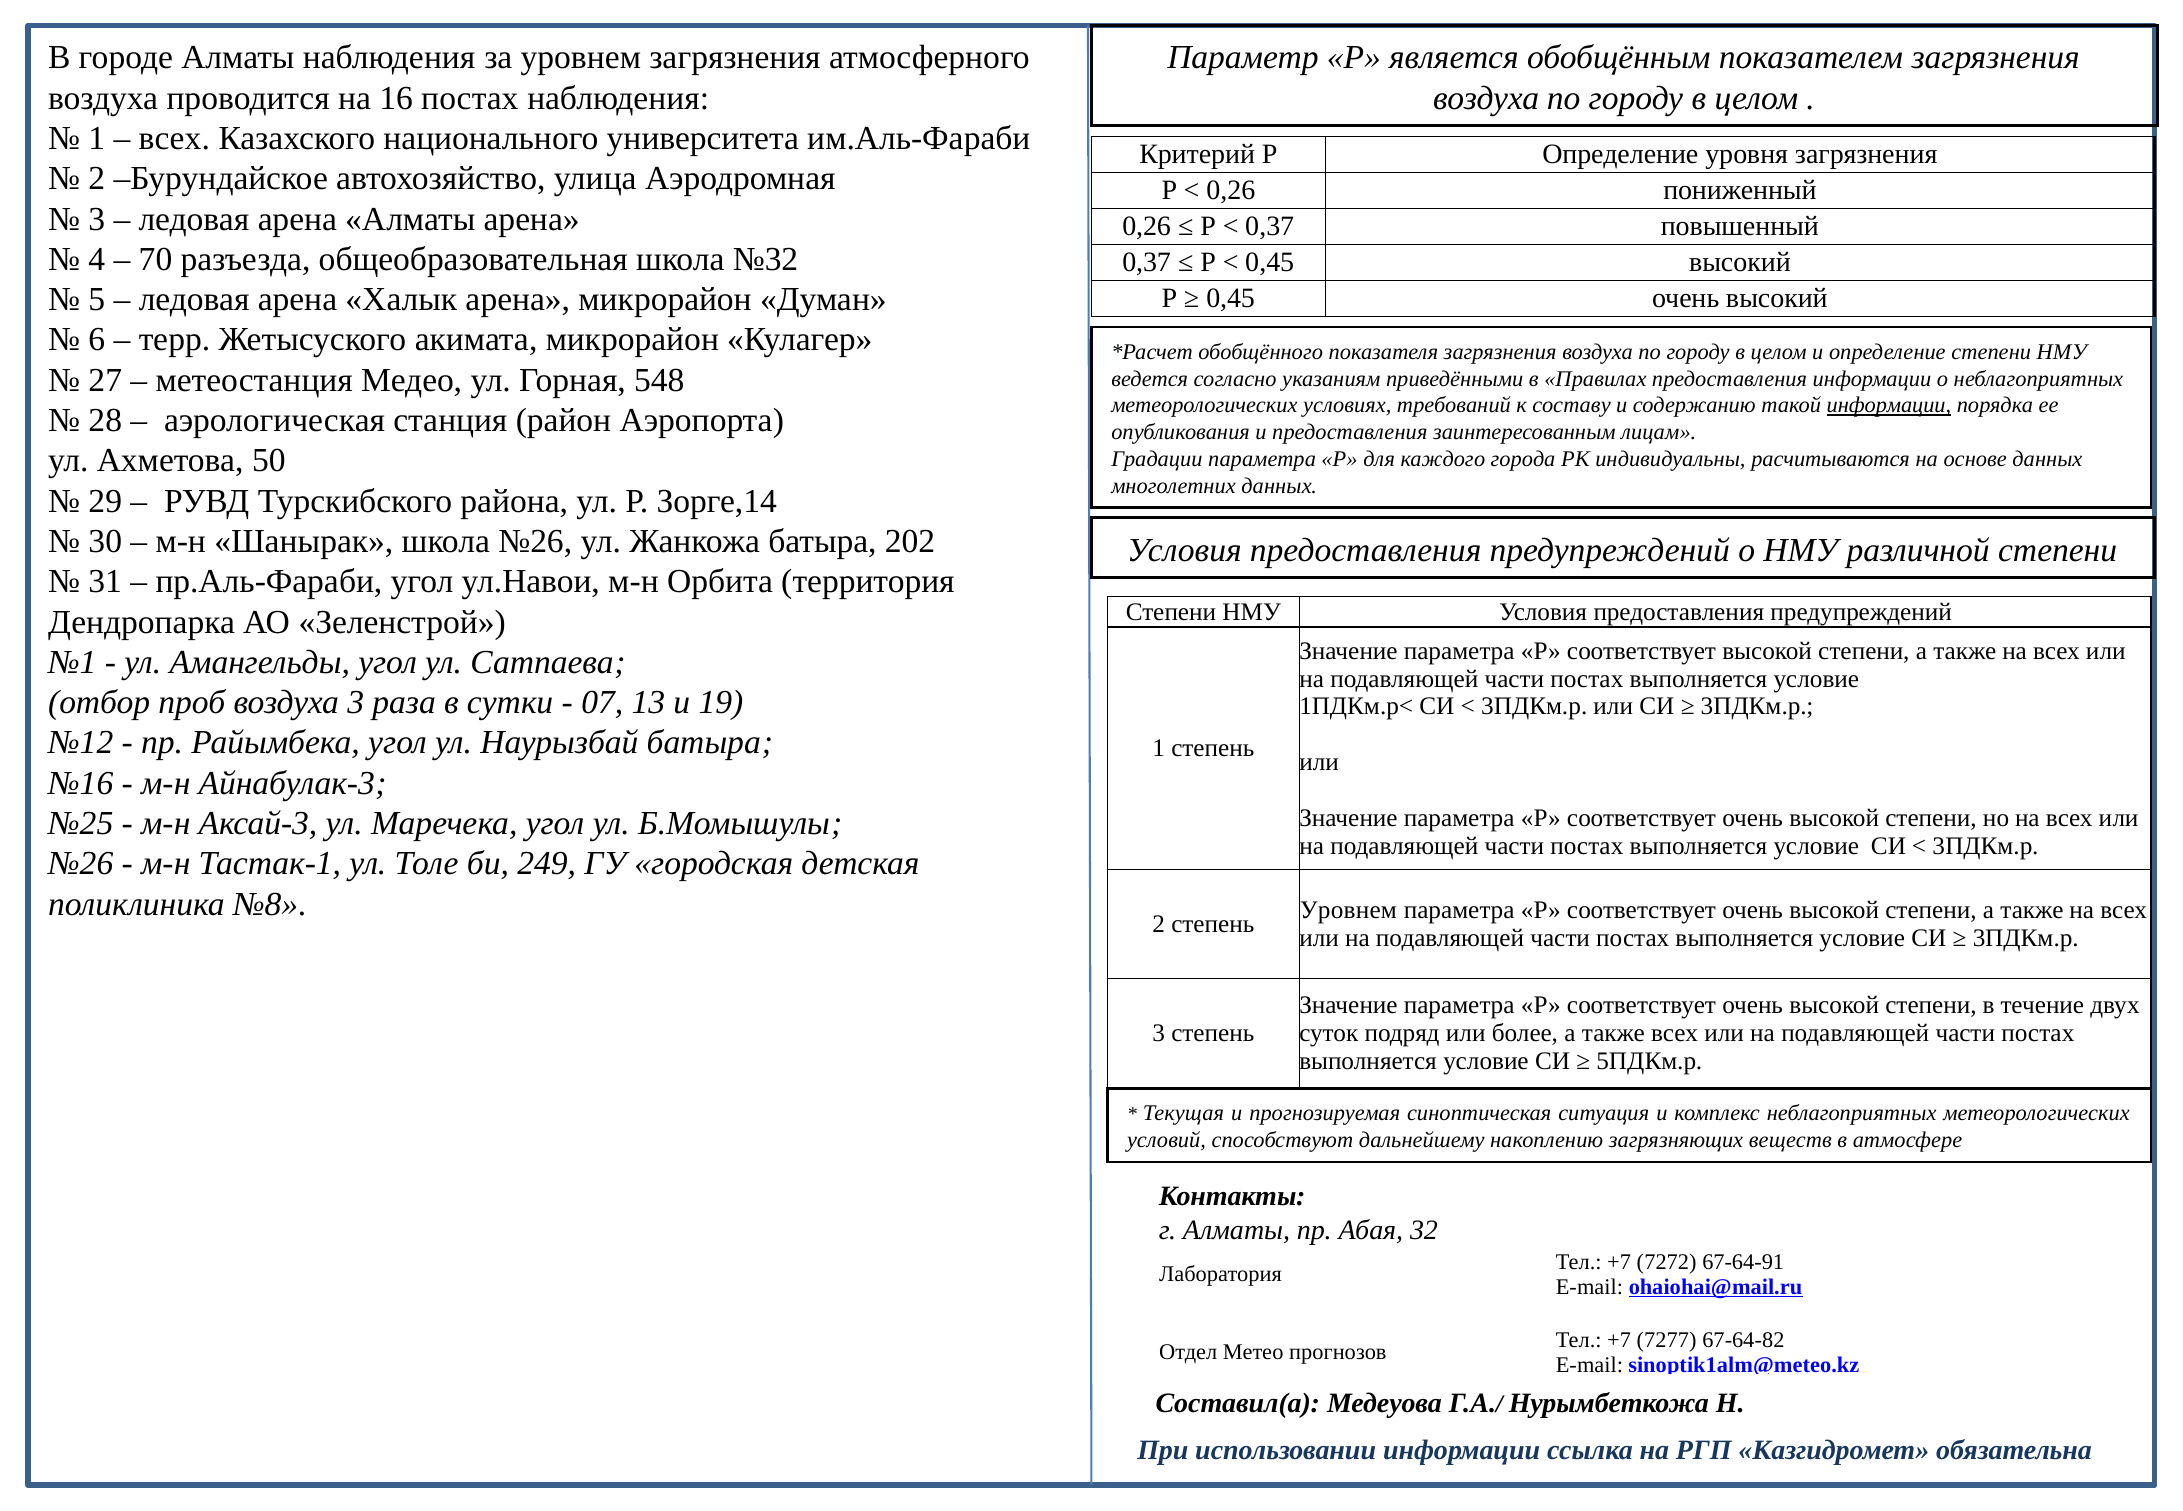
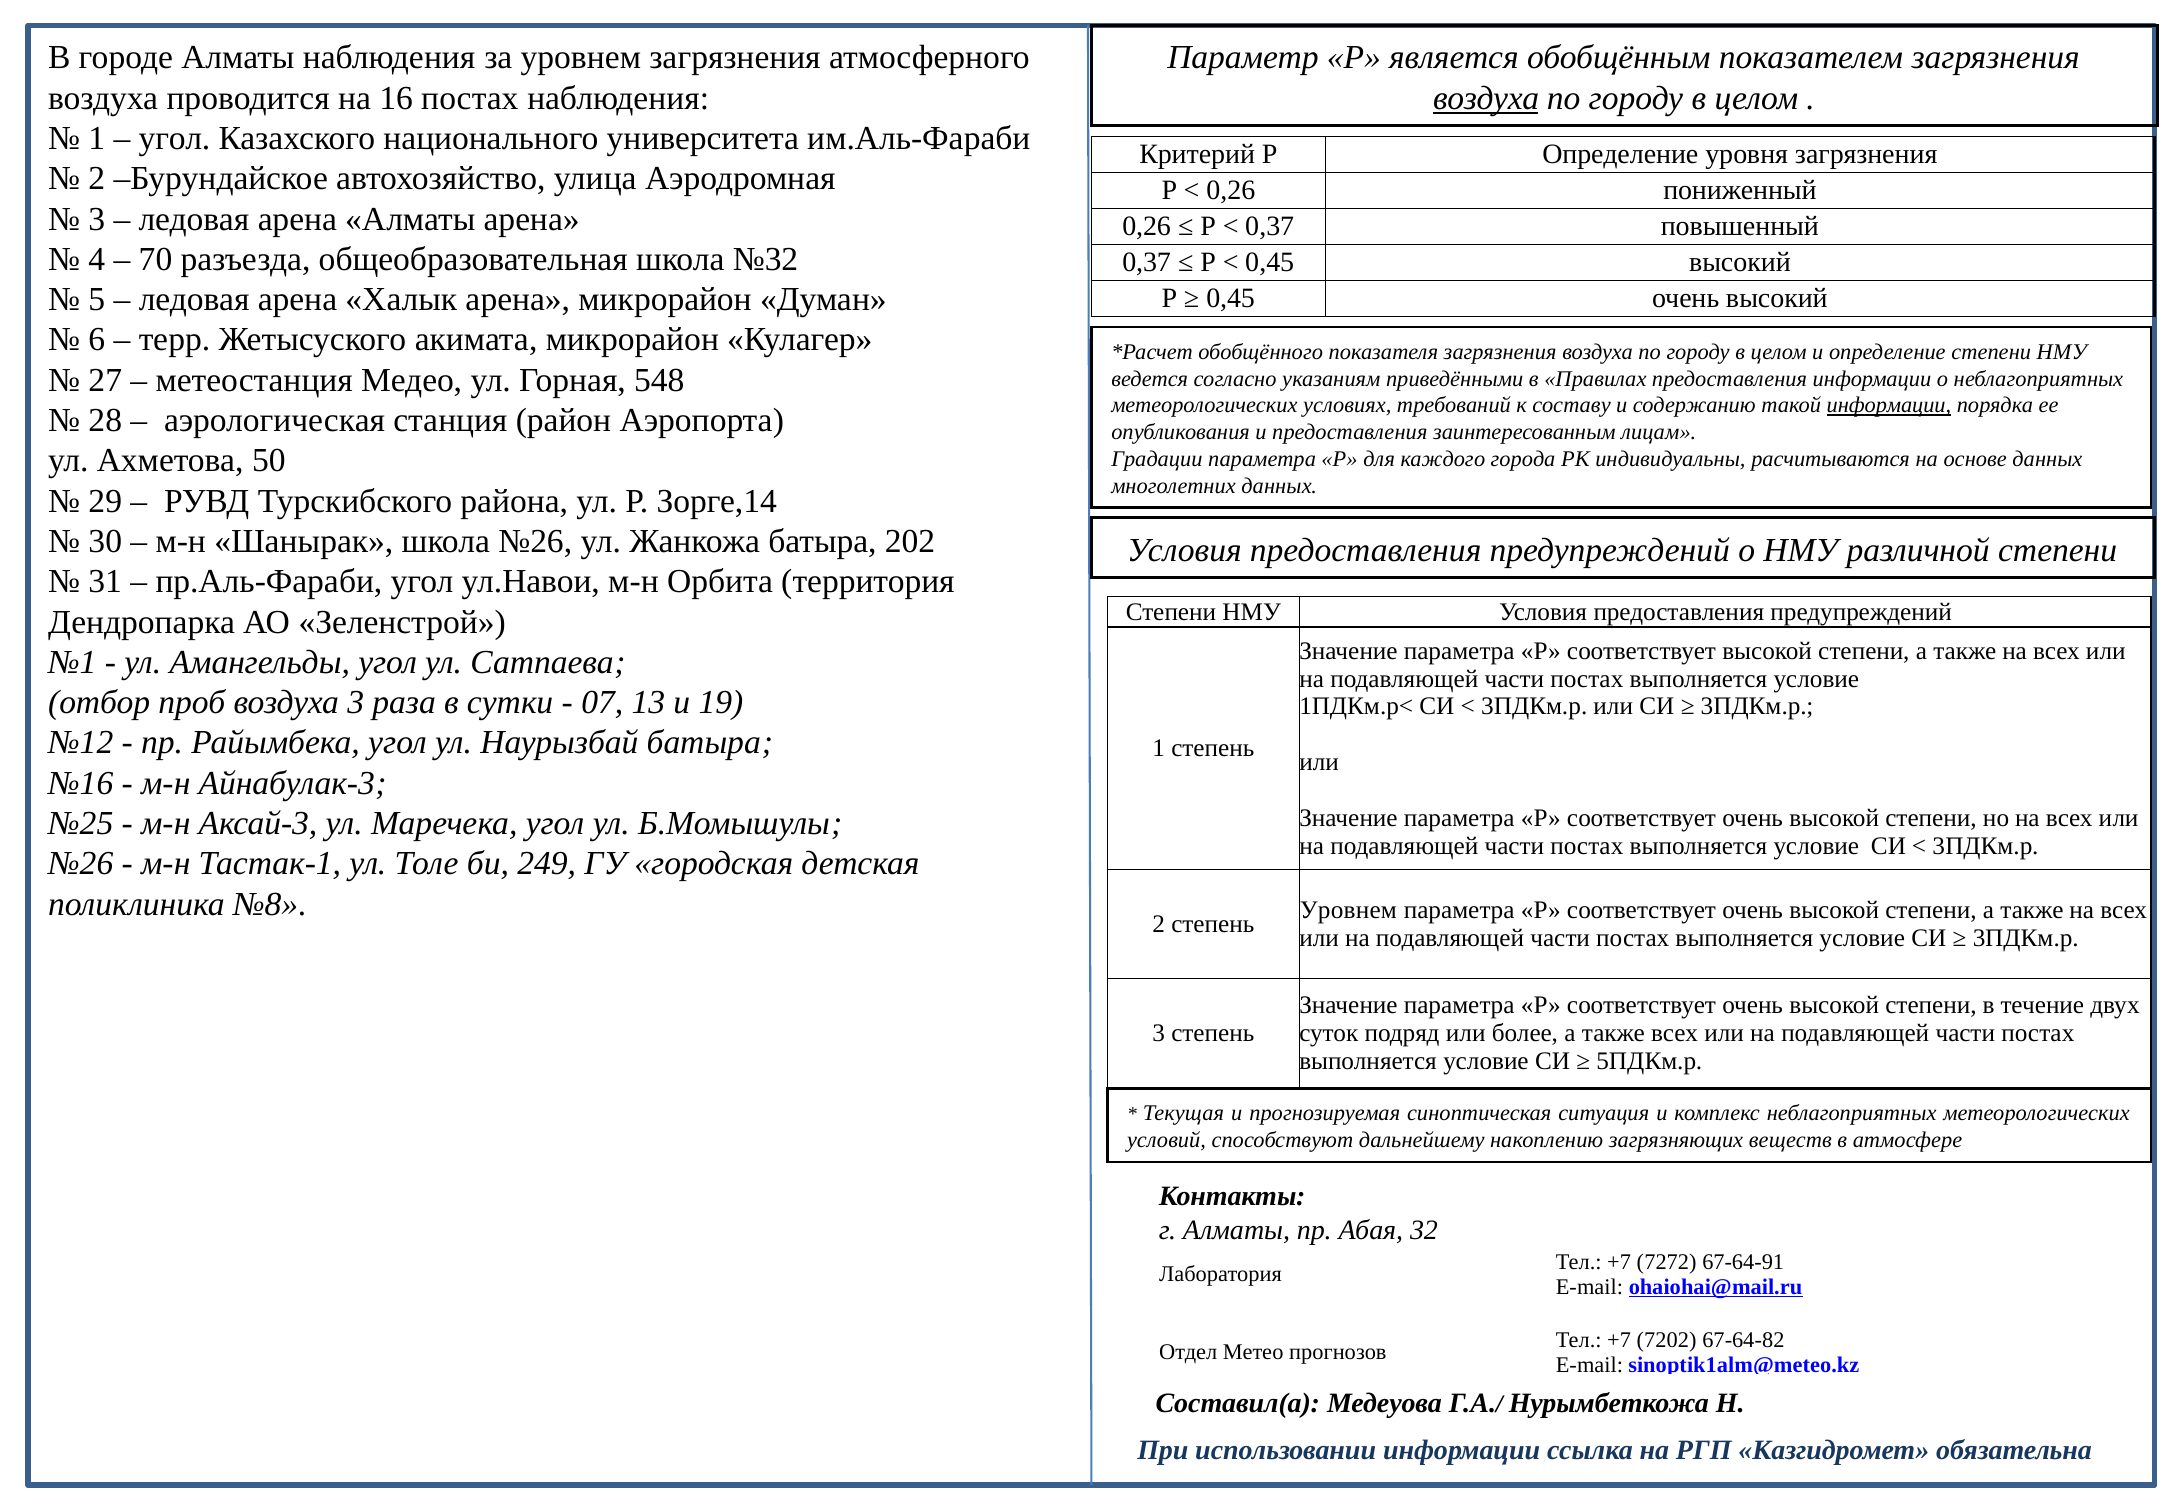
воздуха at (1486, 98) underline: none -> present
всех at (174, 138): всех -> угол
7277: 7277 -> 7202
